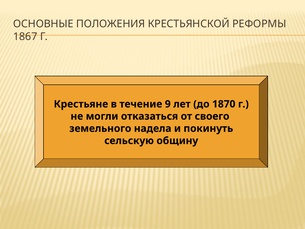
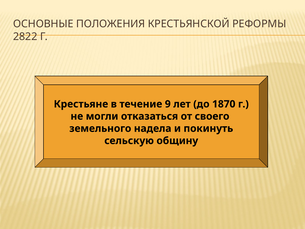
1867: 1867 -> 2822
